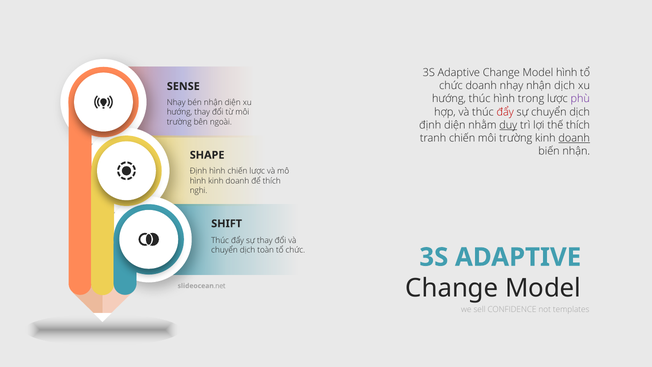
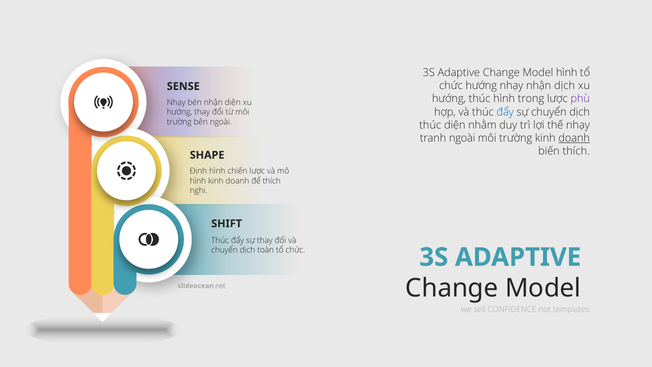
chức doanh: doanh -> hướng
đẩy at (505, 112) colour: red -> blue
định at (430, 125): định -> thúc
duy underline: present -> none
thế thích: thích -> nhạy
tranh chiến: chiến -> ngoài
biến nhận: nhận -> thích
